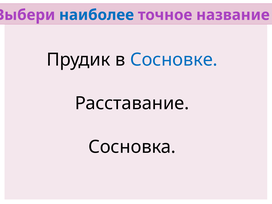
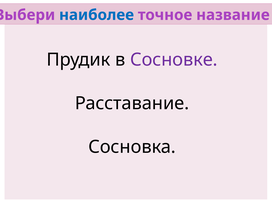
Сосновке colour: blue -> purple
